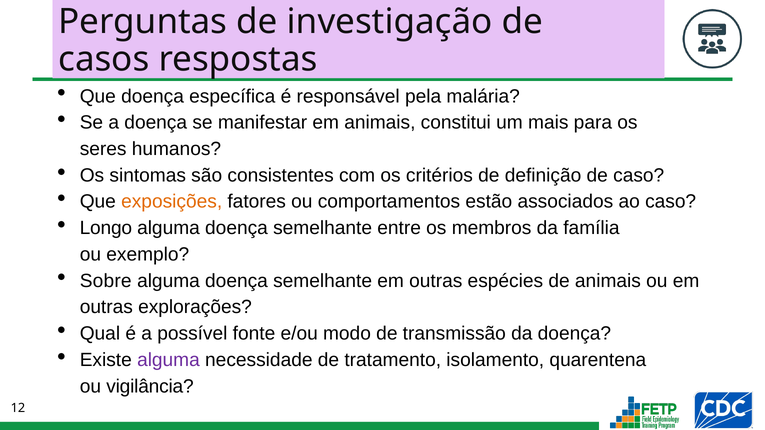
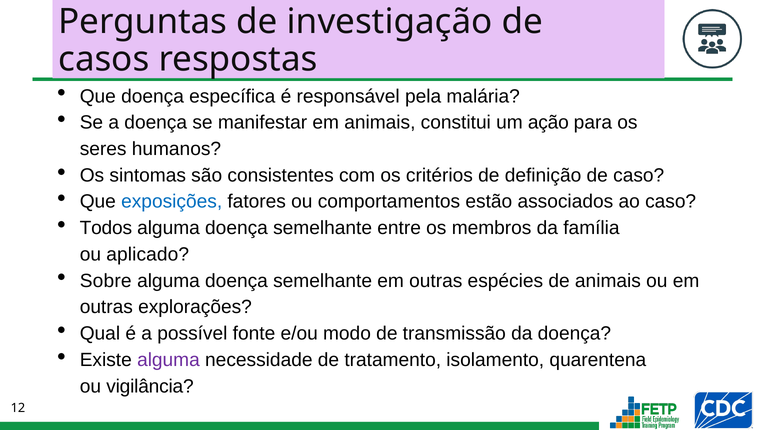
mais: mais -> ação
exposições colour: orange -> blue
Longo: Longo -> Todos
exemplo: exemplo -> aplicado
